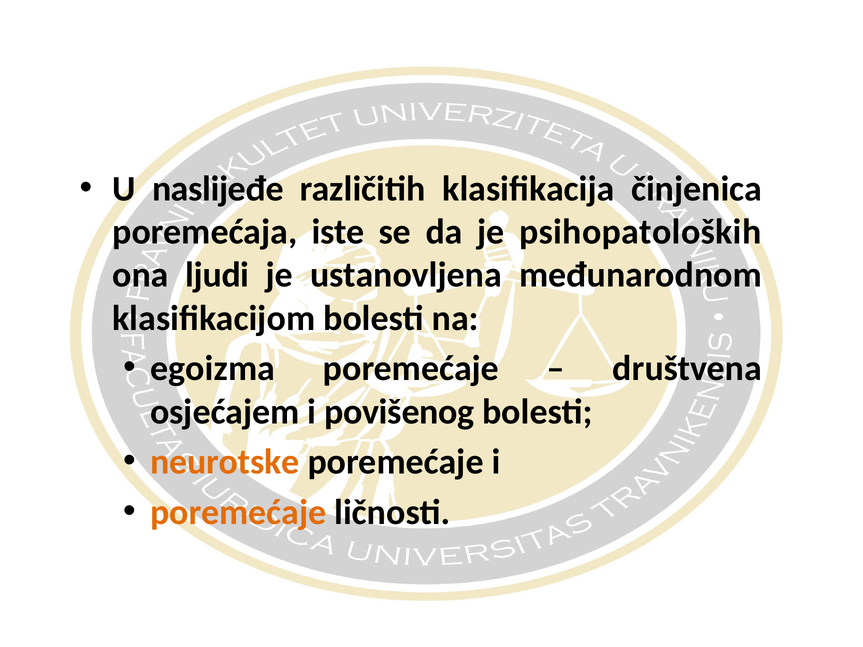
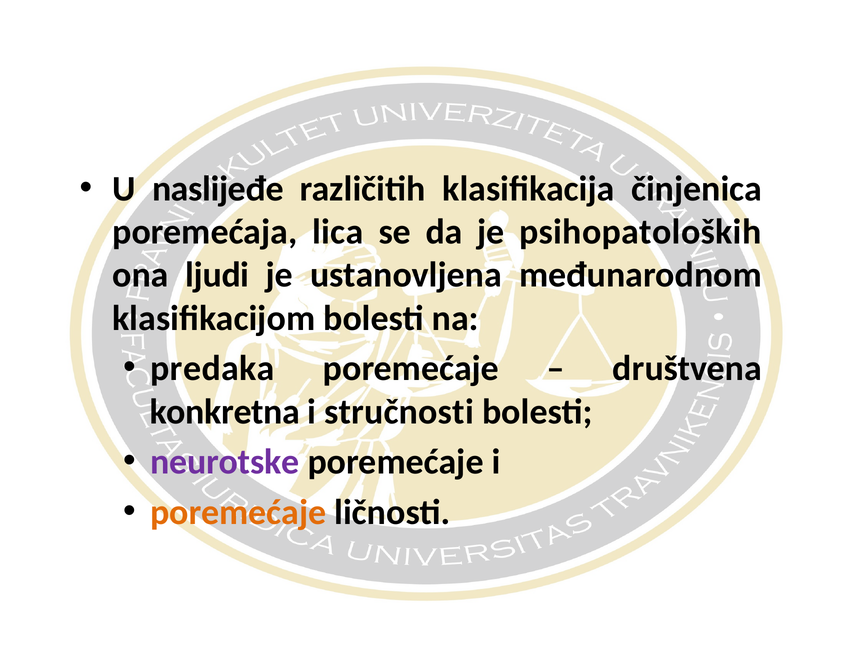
iste: iste -> lica
egoizma: egoizma -> predaka
osjećajem: osjećajem -> konkretna
povišenog: povišenog -> stručnosti
neurotske colour: orange -> purple
